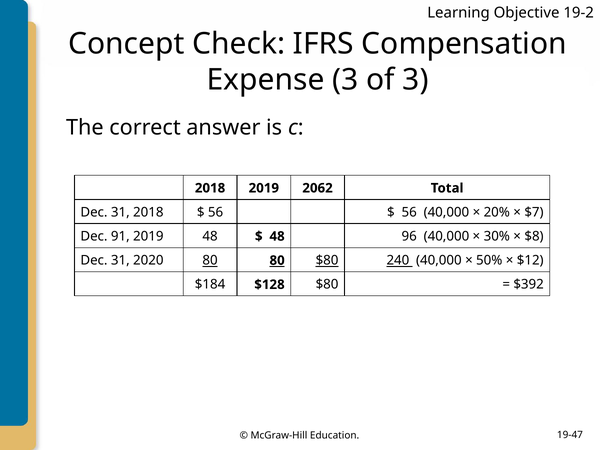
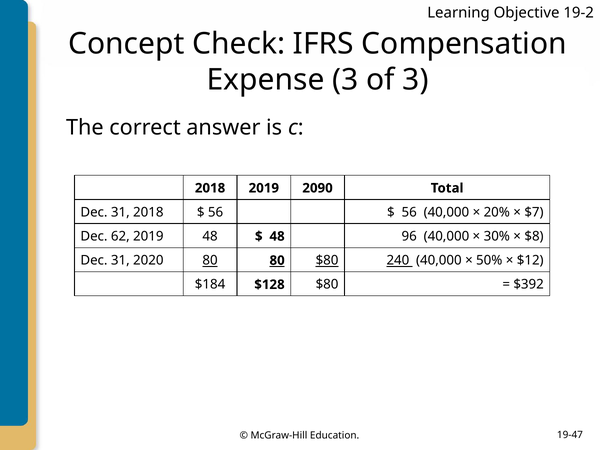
2062: 2062 -> 2090
91: 91 -> 62
